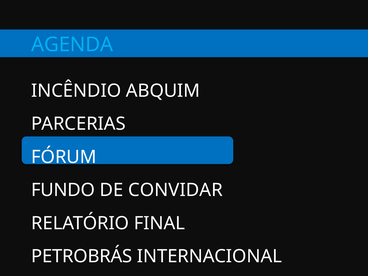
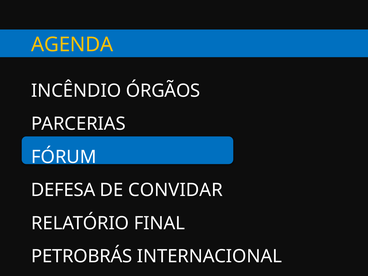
AGENDA colour: light blue -> yellow
ABQUIM: ABQUIM -> ÓRGÃOS
FUNDO: FUNDO -> DEFESA
